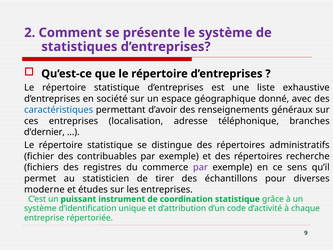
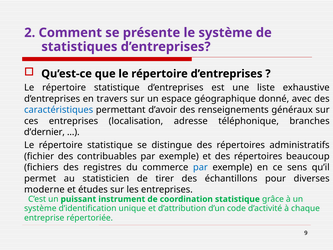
société: société -> travers
recherche: recherche -> beaucoup
par at (200, 167) colour: purple -> blue
